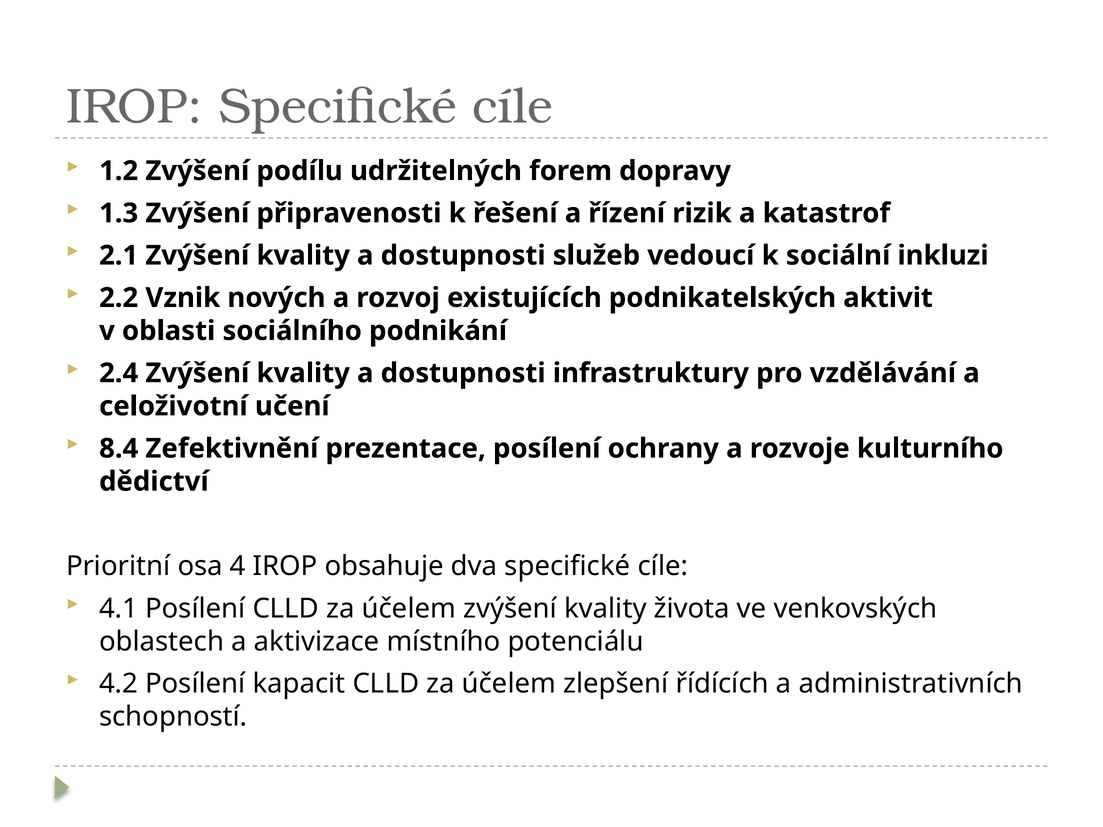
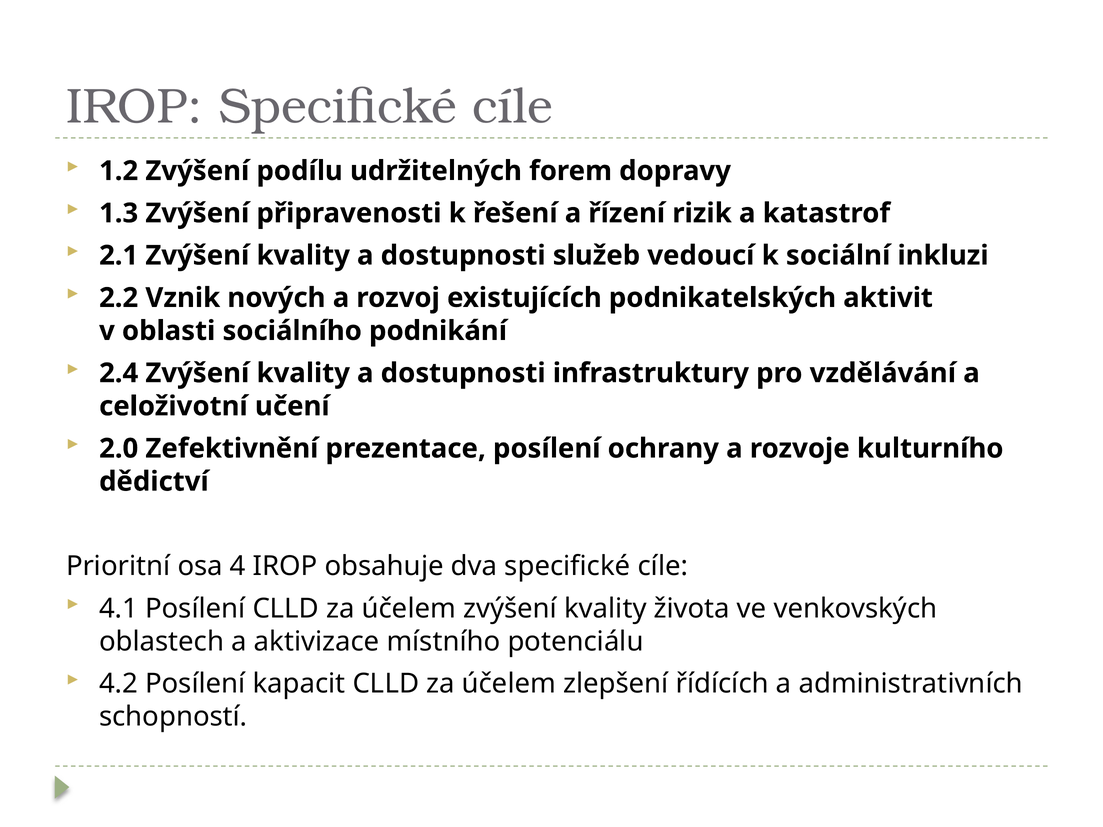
8.4: 8.4 -> 2.0
